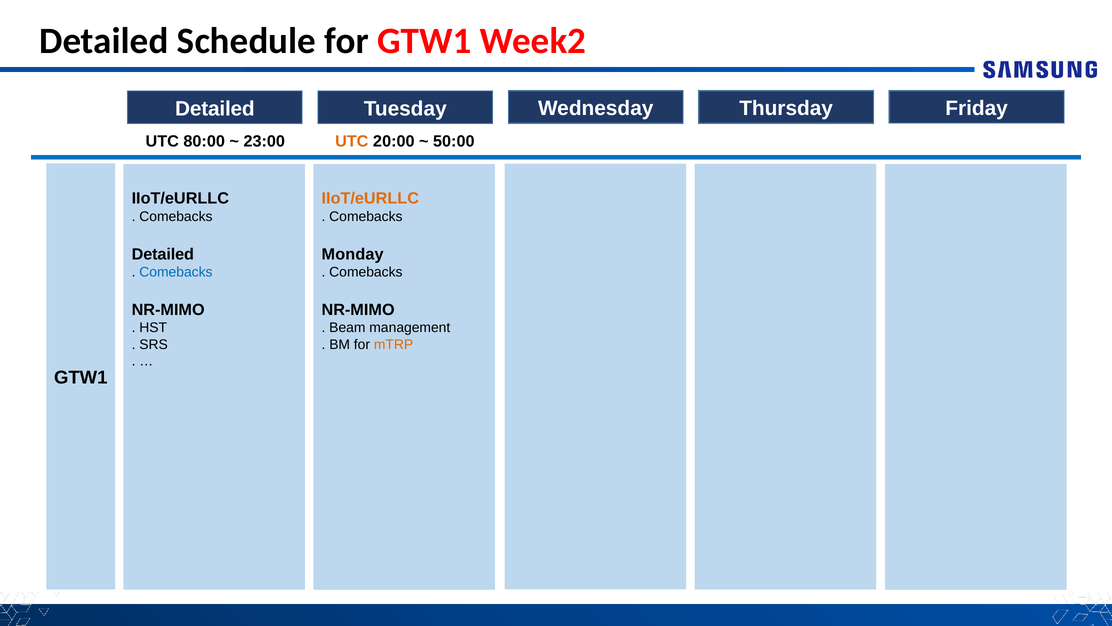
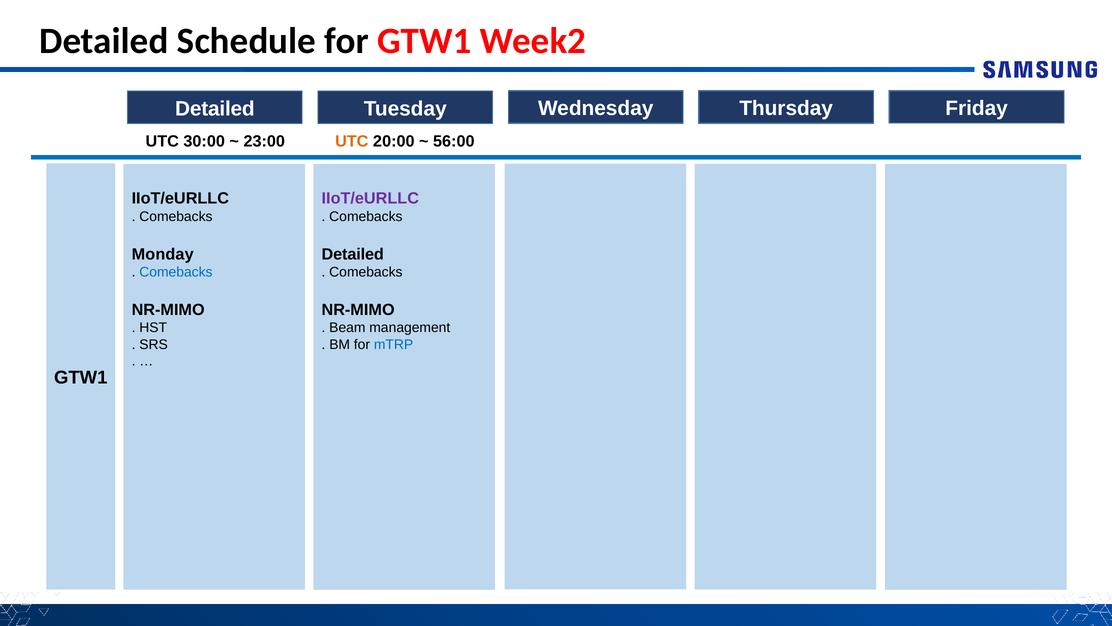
80:00: 80:00 -> 30:00
50:00: 50:00 -> 56:00
IIoT/eURLLC at (370, 198) colour: orange -> purple
Detailed at (163, 254): Detailed -> Monday
Monday at (353, 254): Monday -> Detailed
mTRP colour: orange -> blue
